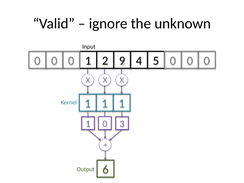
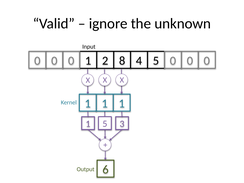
9: 9 -> 8
1 0: 0 -> 5
